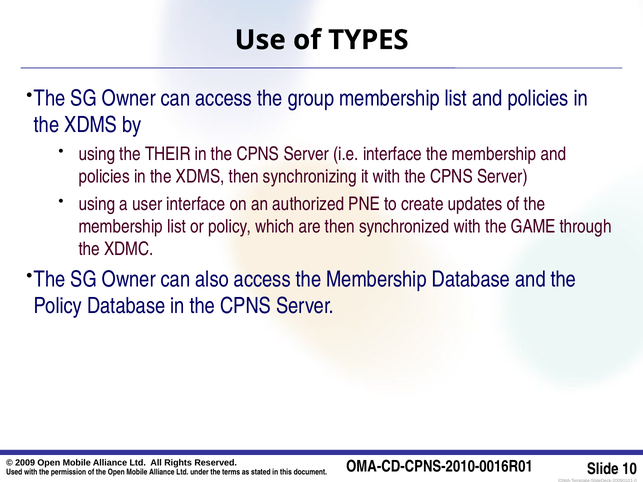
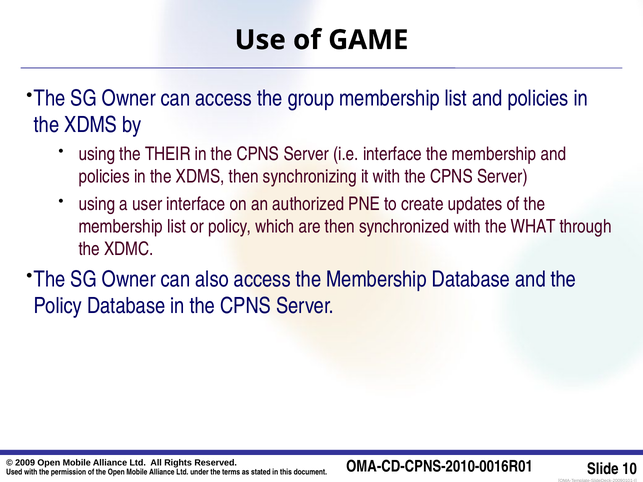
TYPES: TYPES -> GAME
GAME: GAME -> WHAT
